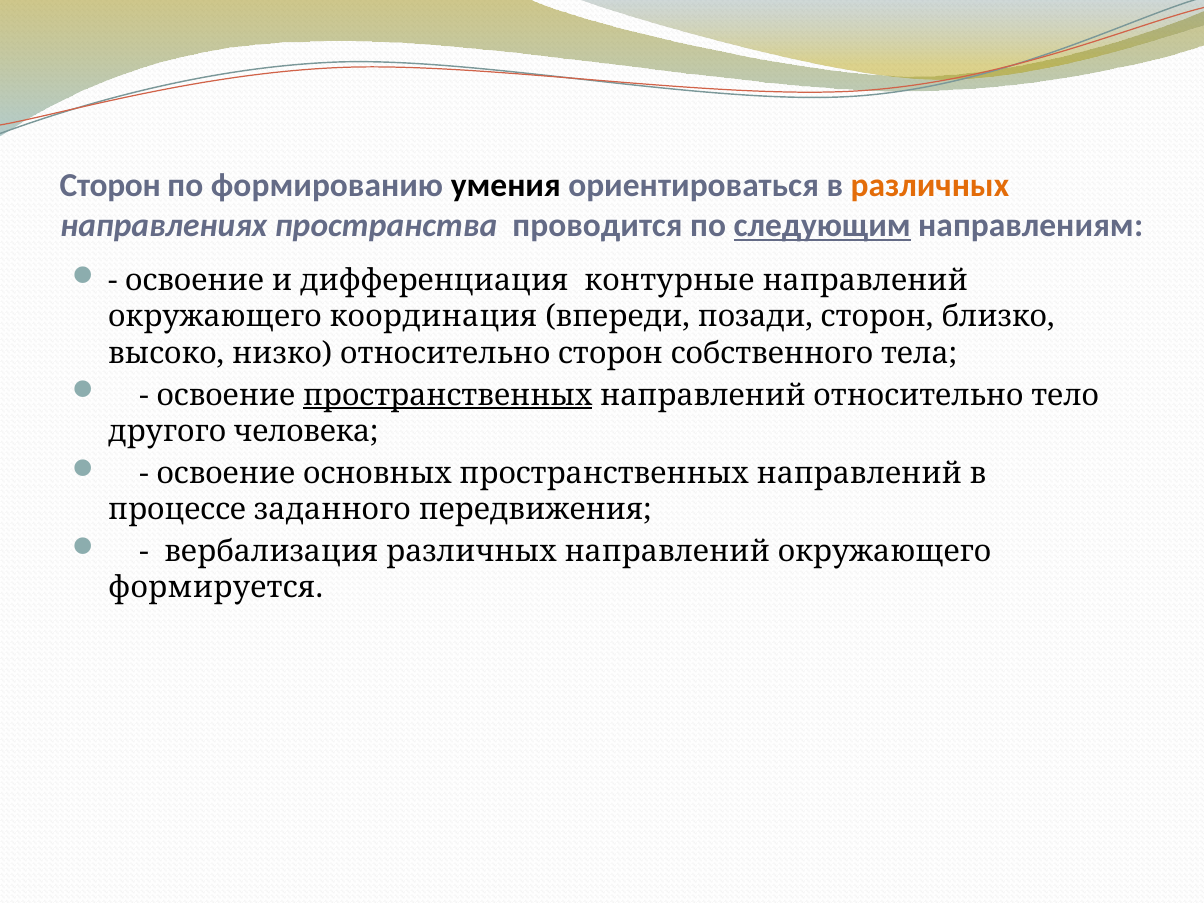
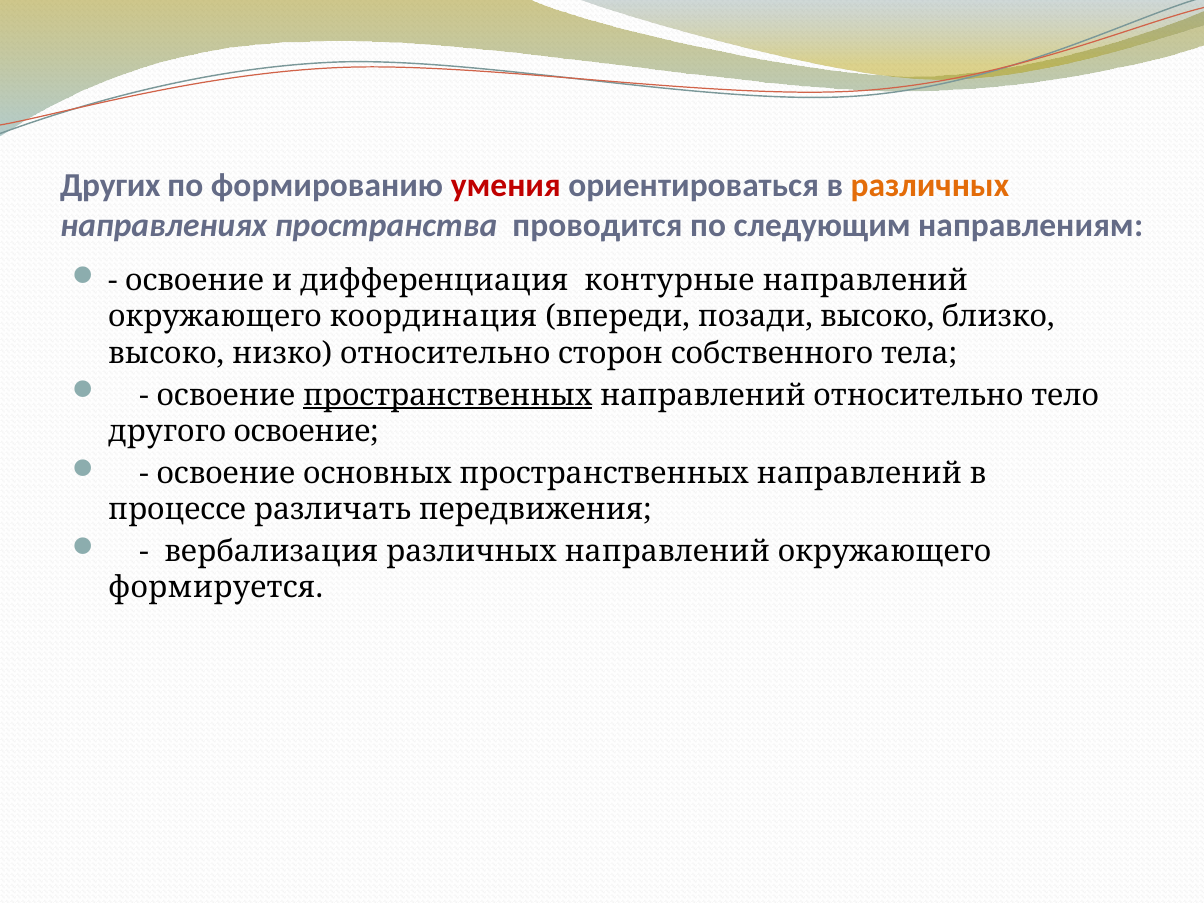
Сторон at (110, 185): Сторон -> Других
умения colour: black -> red
следующим underline: present -> none
позади сторон: сторон -> высоко
другого человека: человека -> освоение
заданного: заданного -> различать
